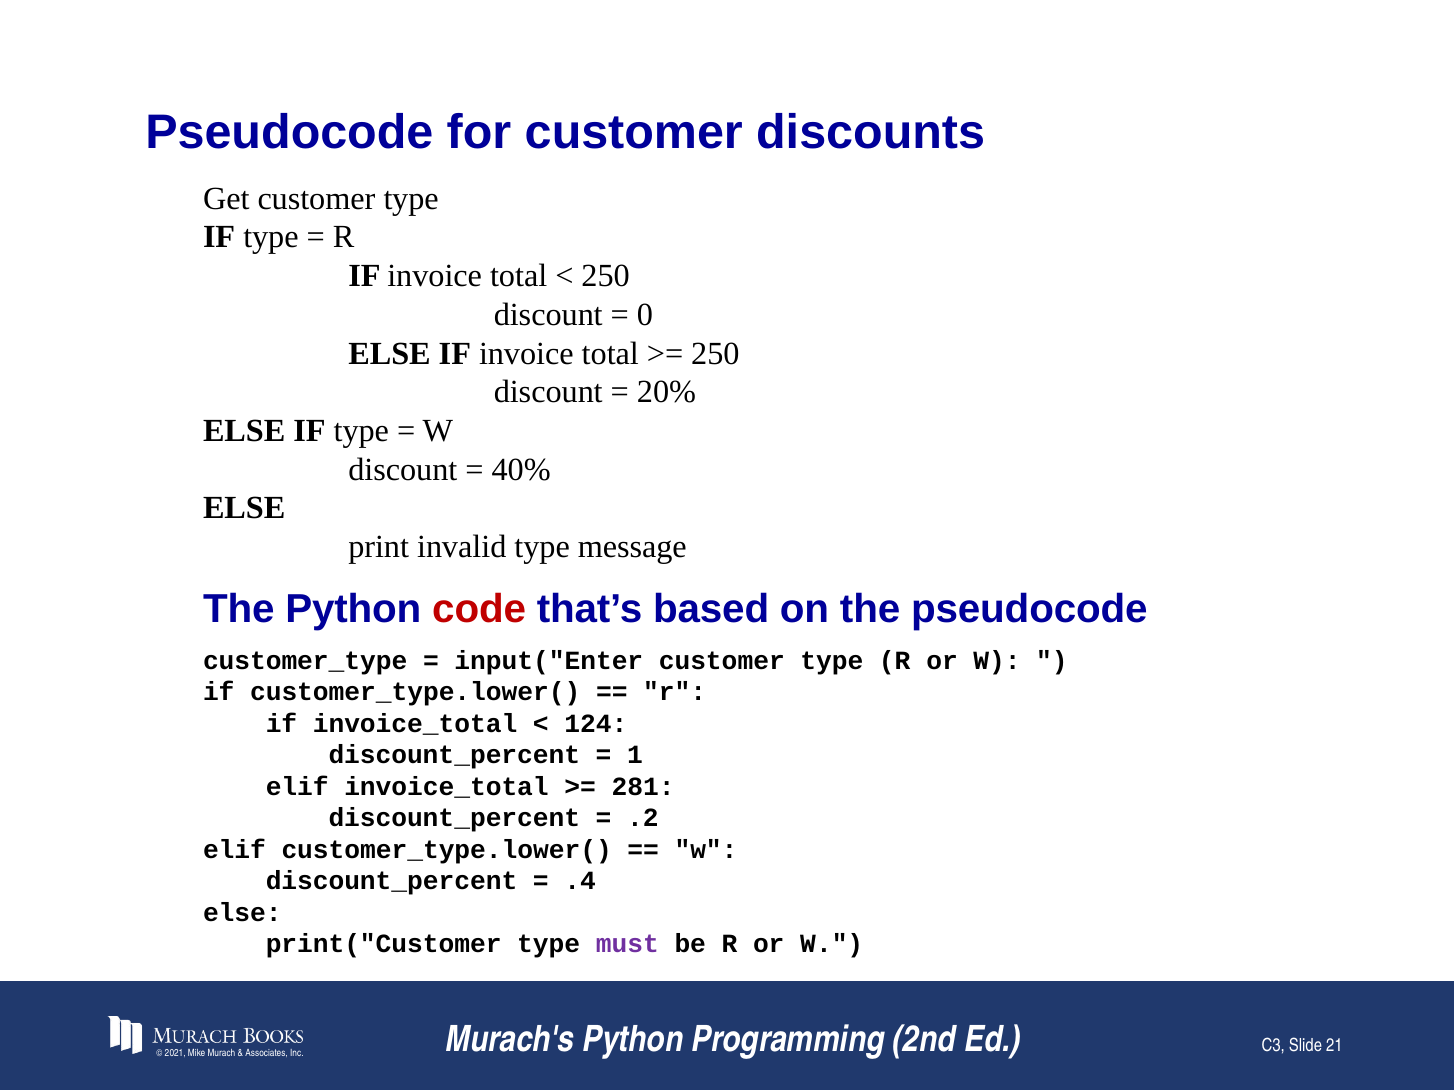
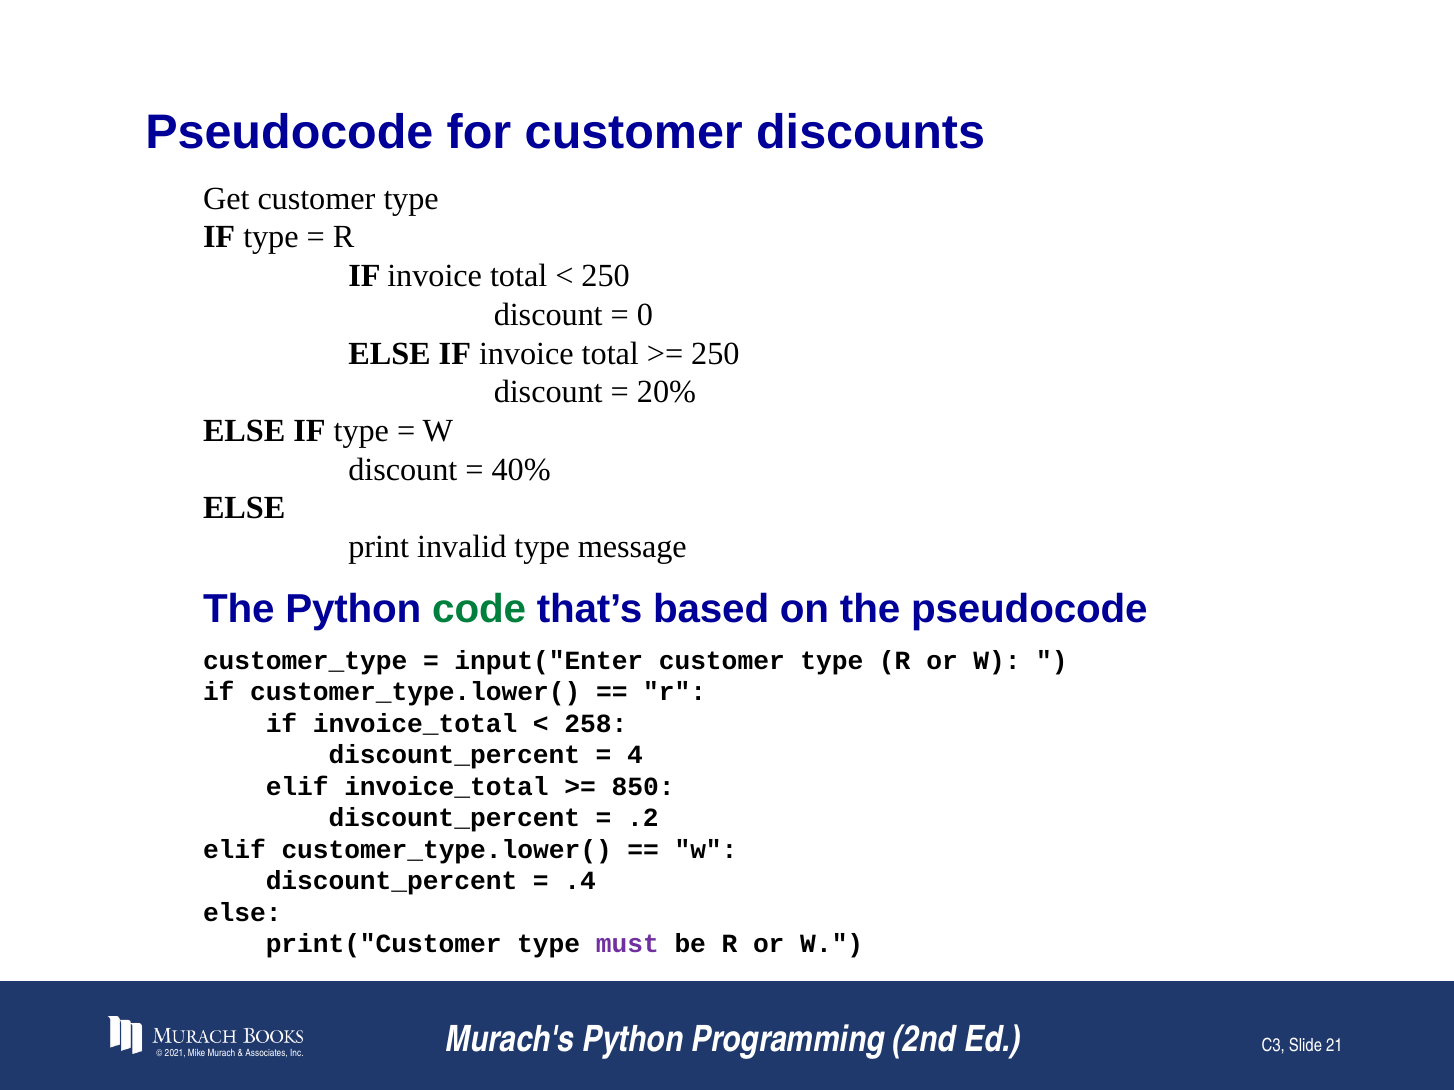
code colour: red -> green
124: 124 -> 258
1: 1 -> 4
281: 281 -> 850
